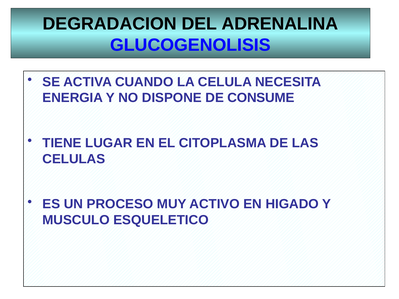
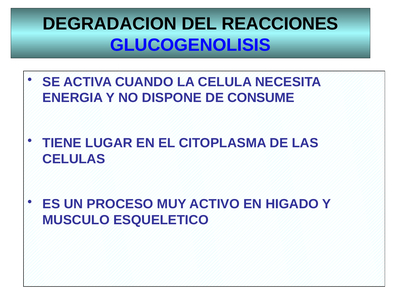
ADRENALINA: ADRENALINA -> REACCIONES
